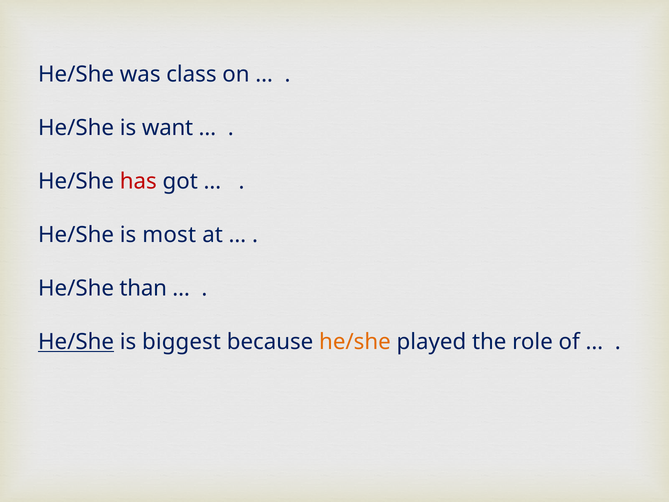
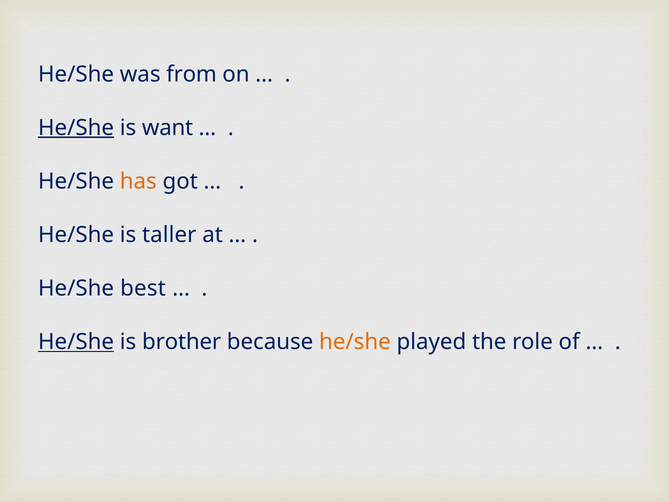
class: class -> from
He/She at (76, 128) underline: none -> present
has colour: red -> orange
most: most -> taller
than: than -> best
biggest: biggest -> brother
